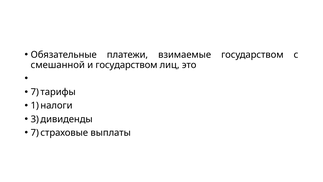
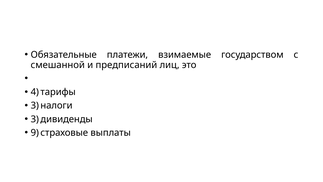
и государством: государством -> предписаний
7 at (35, 92): 7 -> 4
1 at (35, 105): 1 -> 3
7 at (35, 133): 7 -> 9
